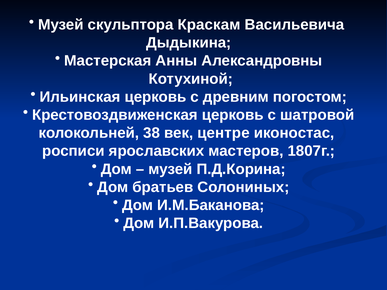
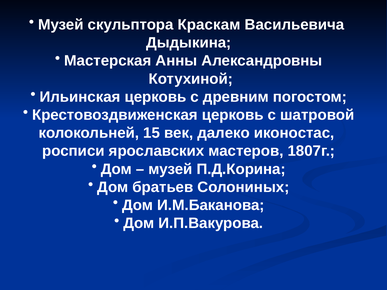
38: 38 -> 15
центре: центре -> далеко
